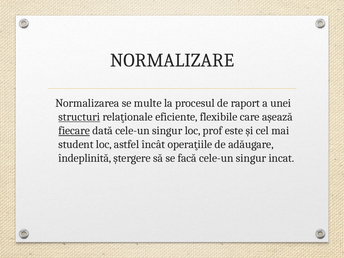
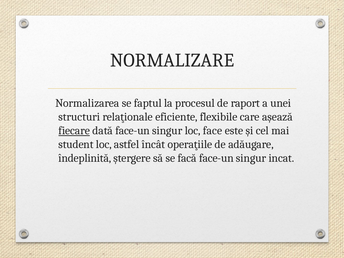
multe: multe -> faptul
structuri underline: present -> none
dată cele-un: cele-un -> face-un
prof: prof -> face
facă cele-un: cele-un -> face-un
